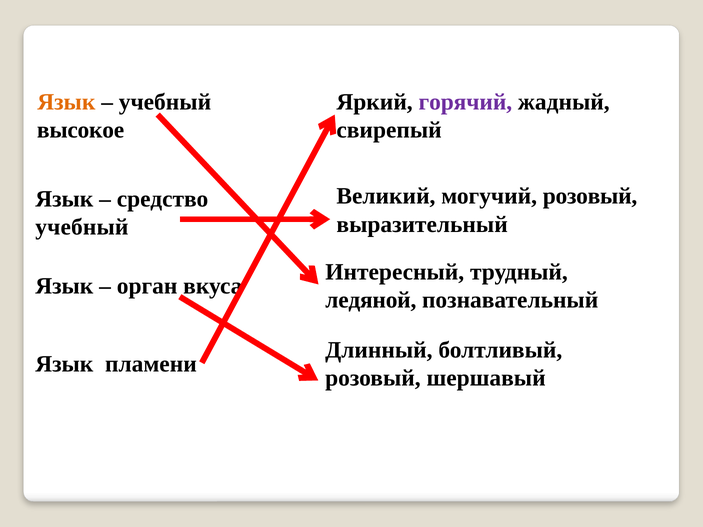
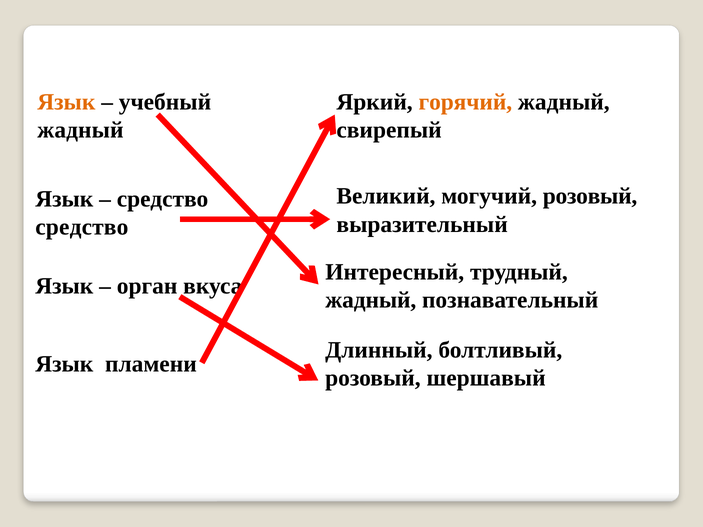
горячий colour: purple -> orange
высокое at (81, 130): высокое -> жадный
учебный at (82, 227): учебный -> средство
ледяной at (371, 300): ледяной -> жадный
